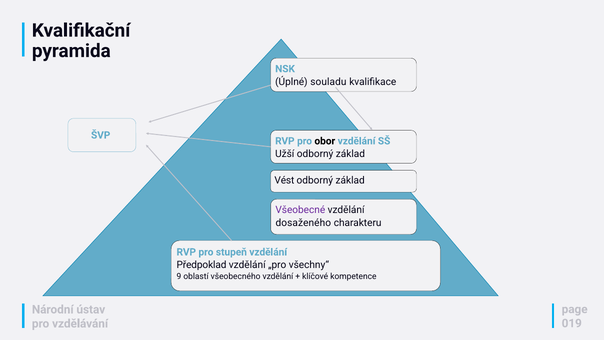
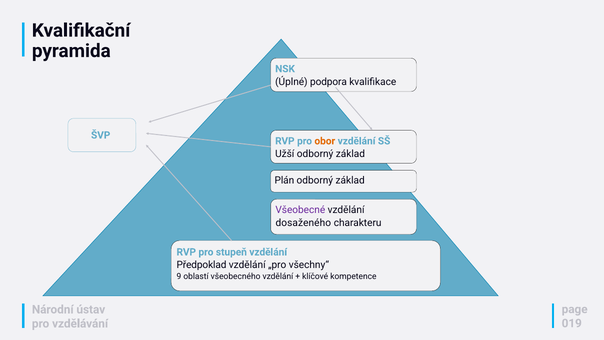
souladu: souladu -> podpora
obor colour: black -> orange
Vést: Vést -> Plán
